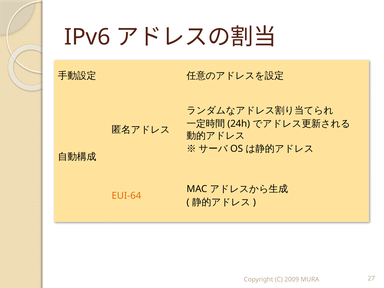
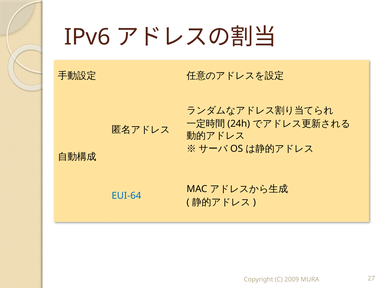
EUI-64 colour: orange -> blue
